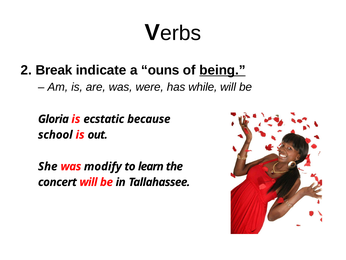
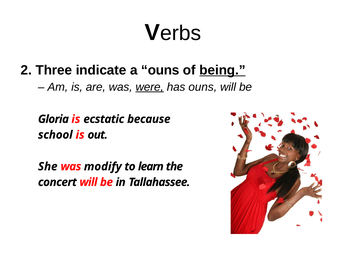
Break: Break -> Three
were underline: none -> present
has while: while -> ouns
